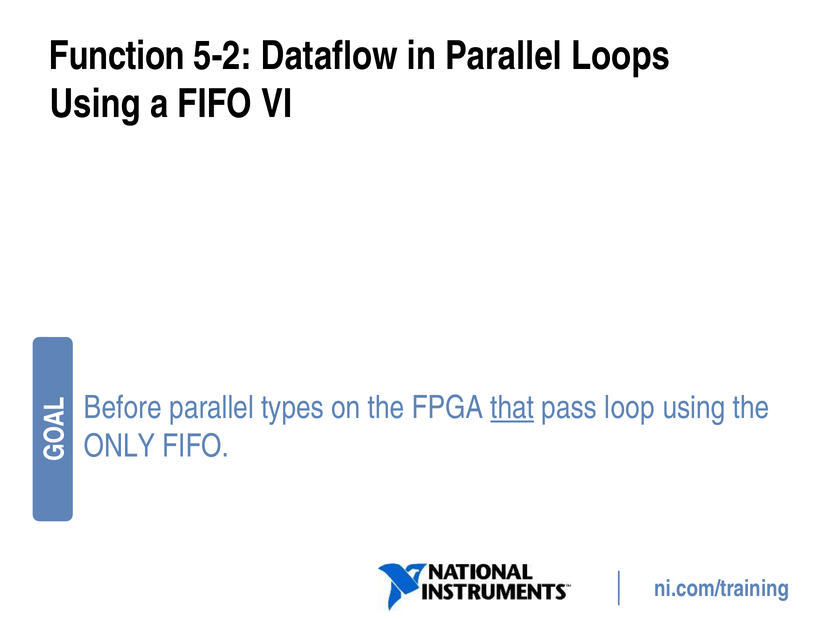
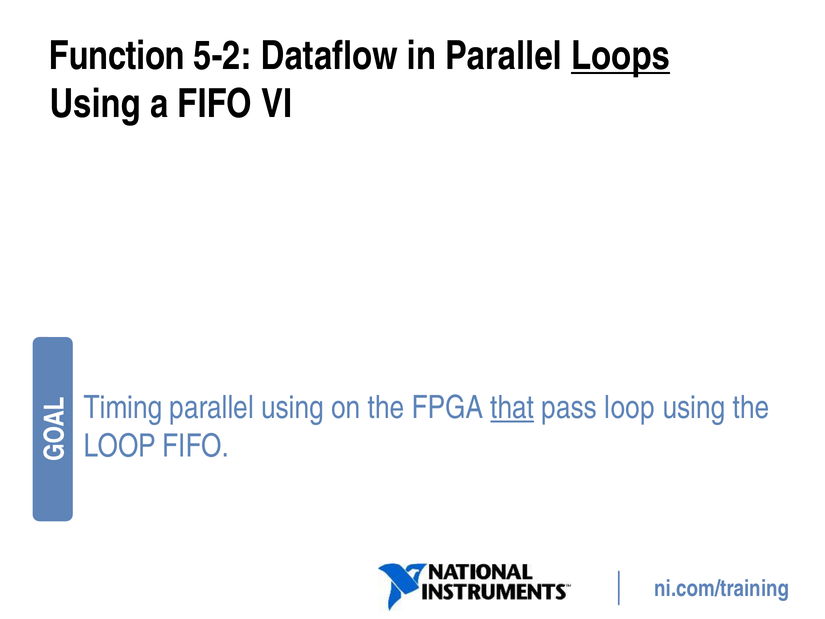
Loops underline: none -> present
Before: Before -> Timing
parallel types: types -> using
ONLY at (120, 446): ONLY -> LOOP
